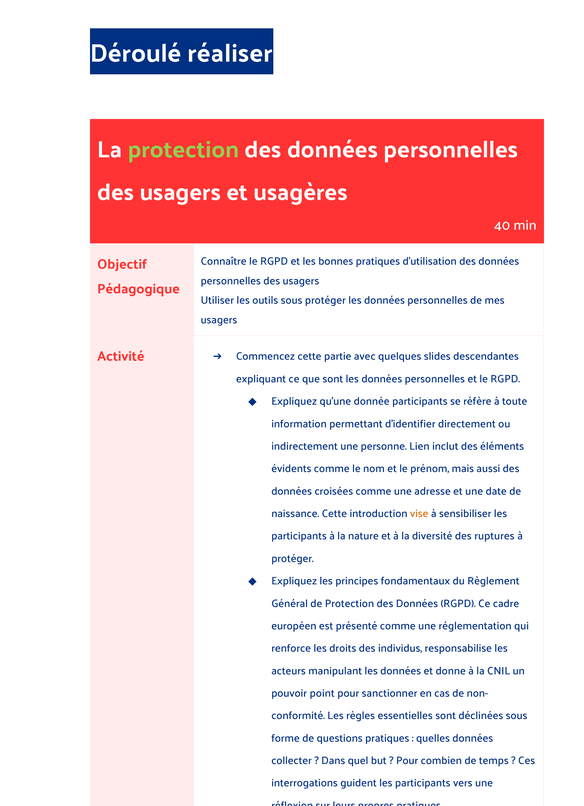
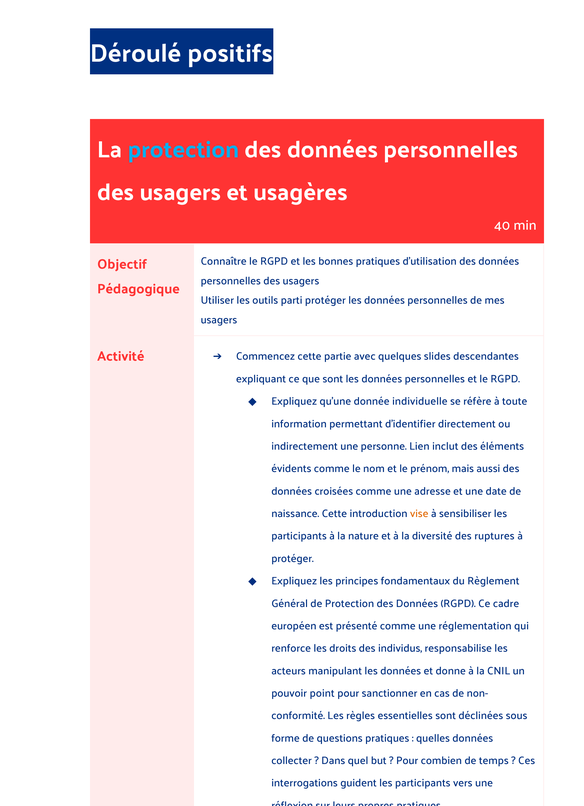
réaliser: réaliser -> positifs
protection at (183, 150) colour: light green -> light blue
outils sous: sous -> parti
donnée participants: participants -> individuelle
